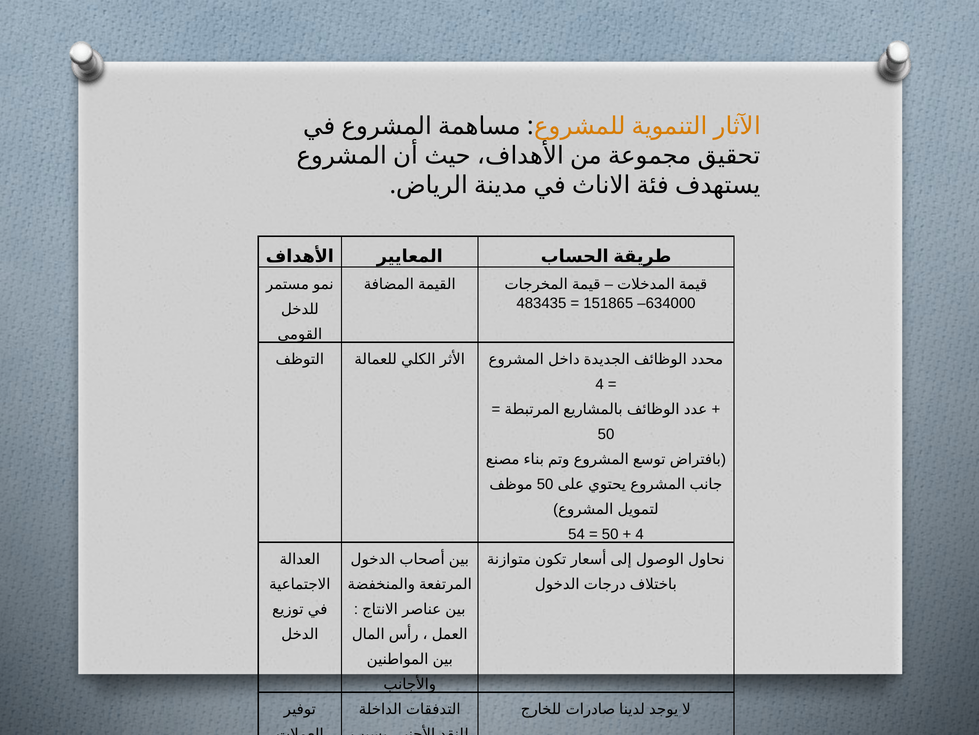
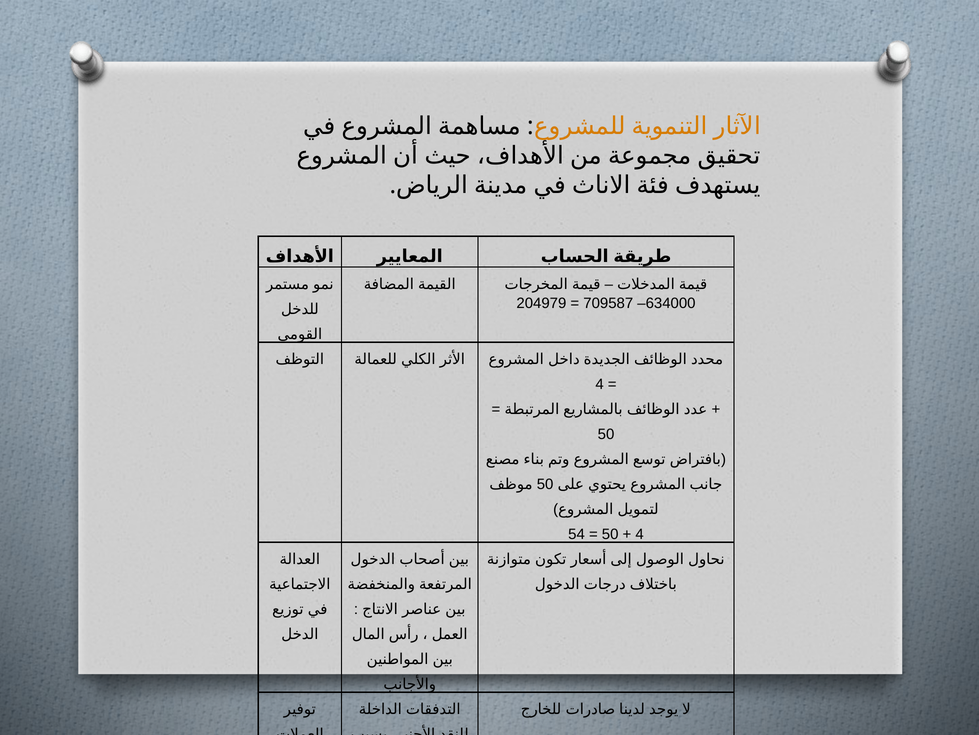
483435: 483435 -> 204979
151865: 151865 -> 709587
